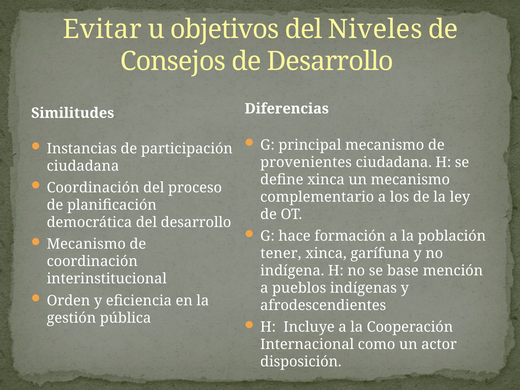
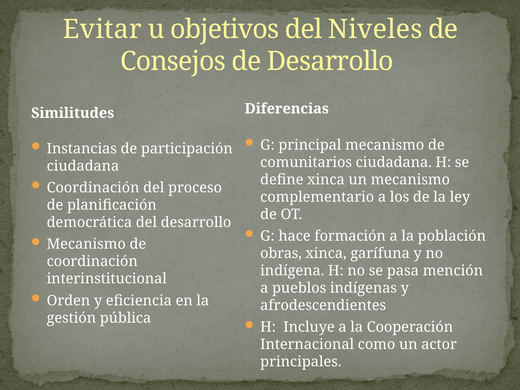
provenientes: provenientes -> comunitarios
tener: tener -> obras
base: base -> pasa
disposición: disposición -> principales
